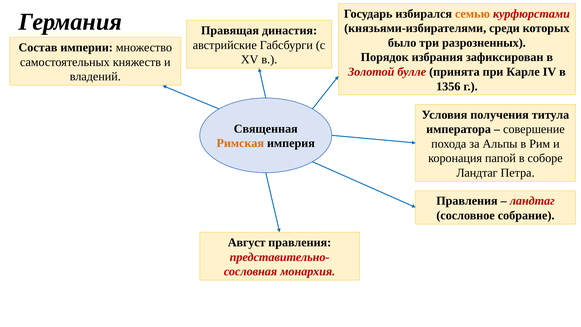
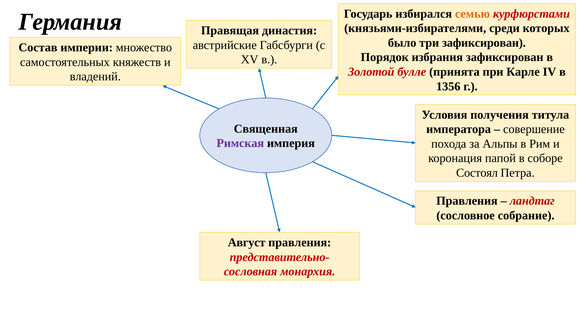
три разрозненных: разрозненных -> зафиксирован
Римская colour: orange -> purple
Ландтаг at (477, 173): Ландтаг -> Состоял
